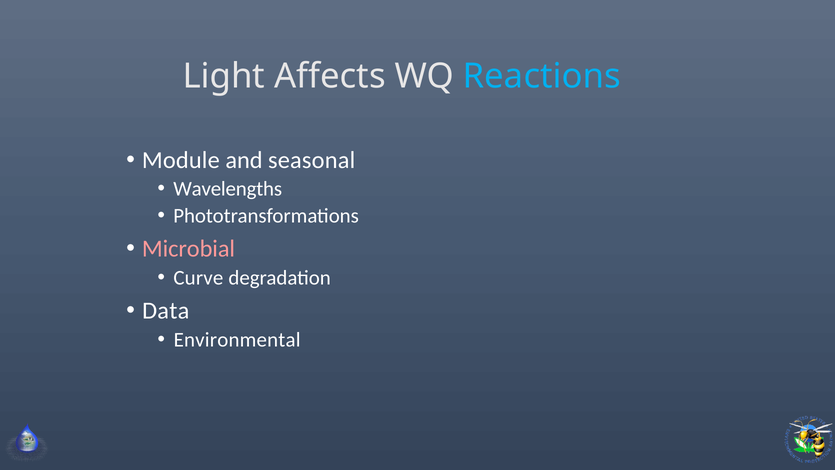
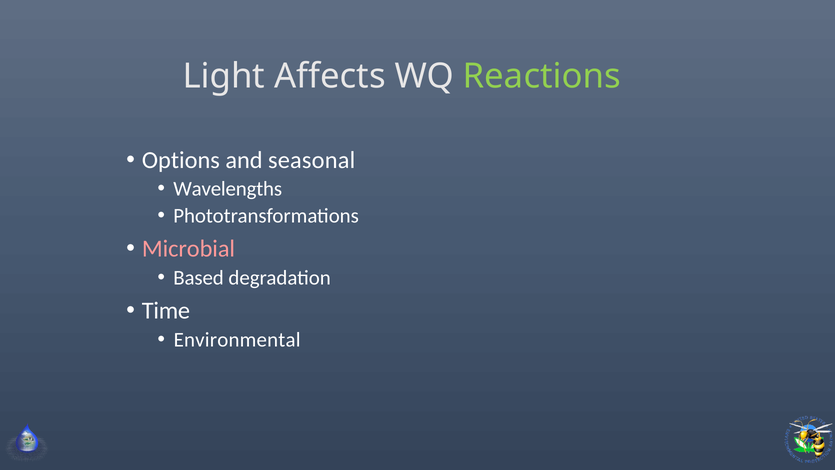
Reactions colour: light blue -> light green
Module: Module -> Options
Curve: Curve -> Based
Data: Data -> Time
